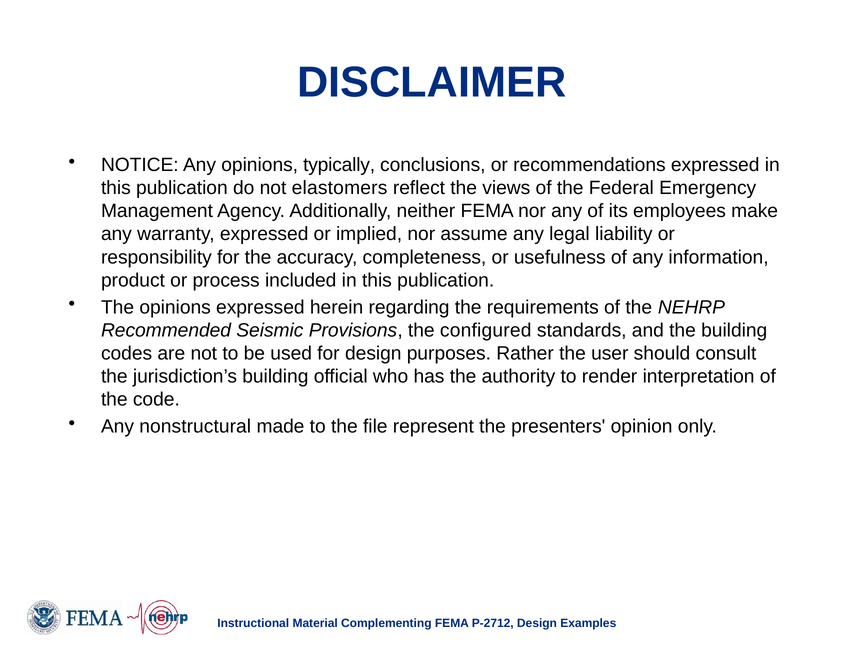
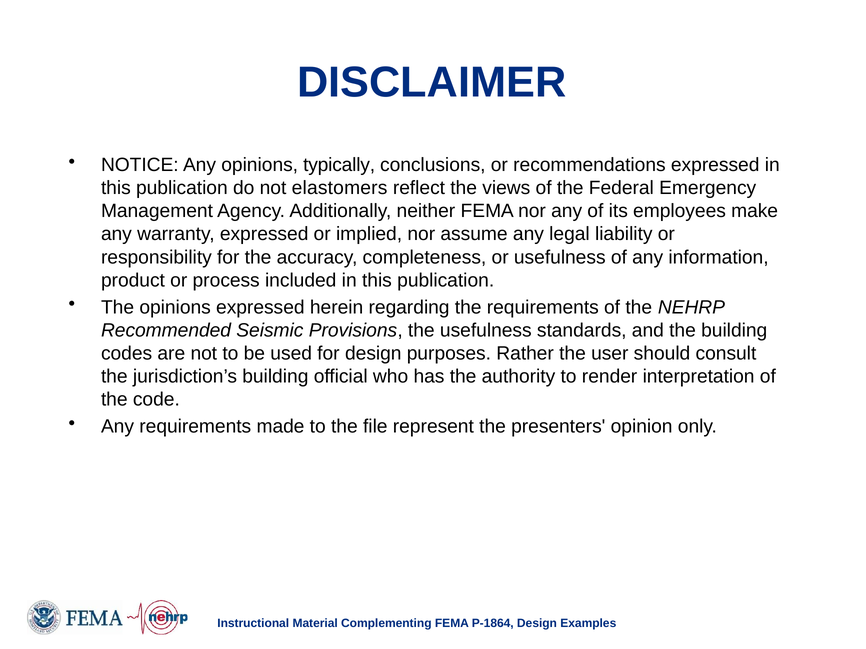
the configured: configured -> usefulness
Any nonstructural: nonstructural -> requirements
P-2712: P-2712 -> P-1864
